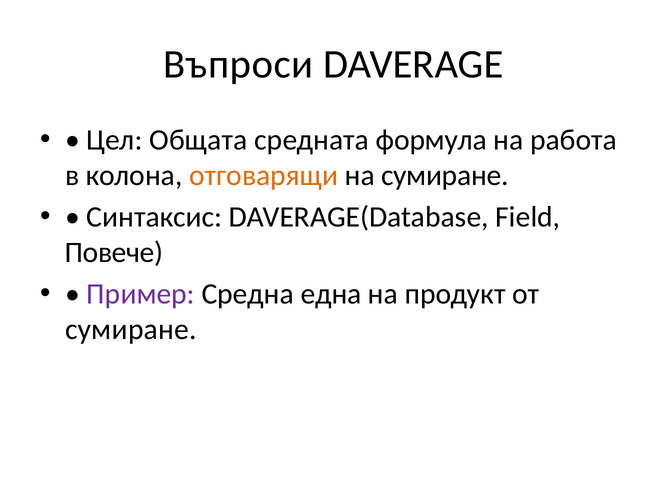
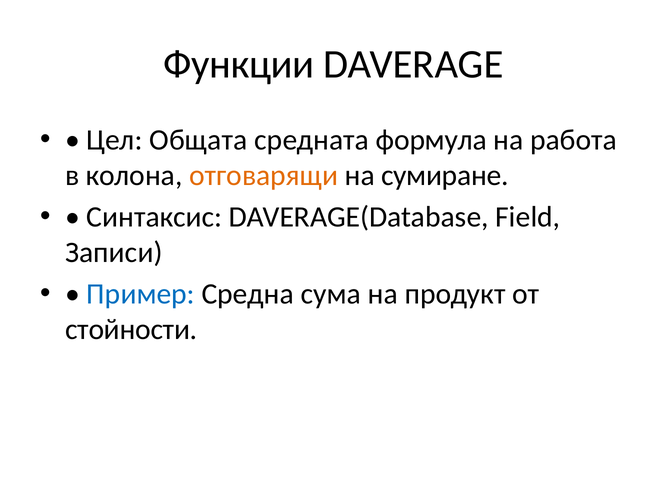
Въпроси: Въпроси -> Функции
Повече: Повече -> Записи
Пример colour: purple -> blue
една: една -> сума
сумиране at (131, 330): сумиране -> стойности
